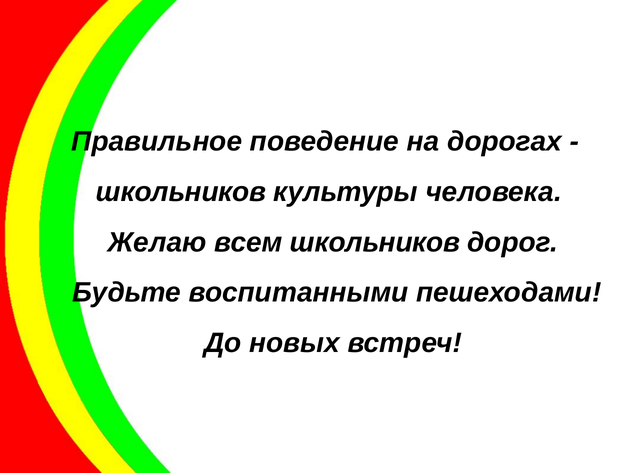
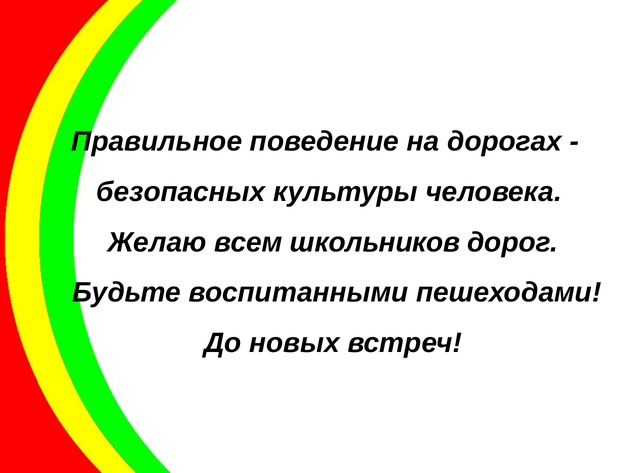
школьников at (181, 192): школьников -> безопасных
